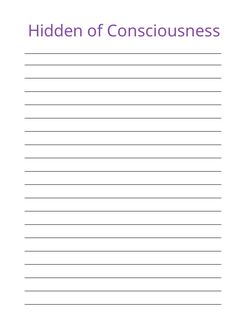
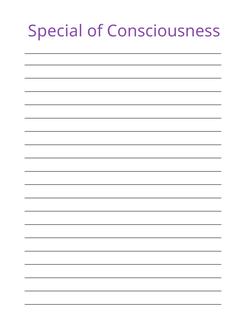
Hidden: Hidden -> Special
